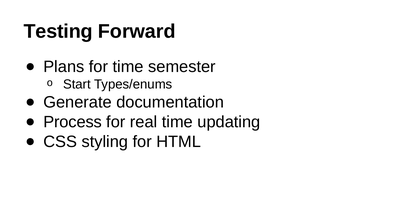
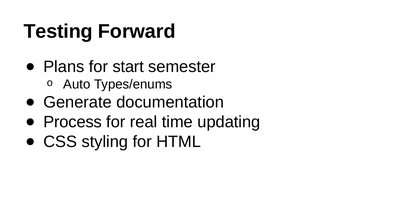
for time: time -> start
Start: Start -> Auto
